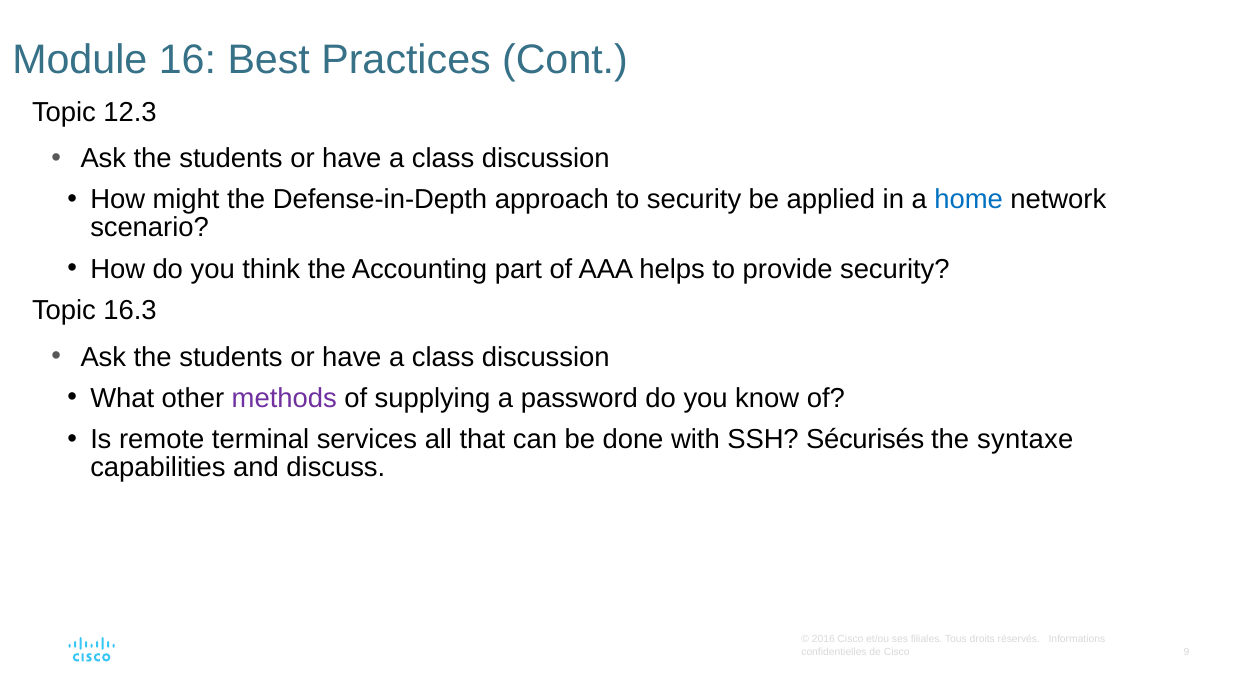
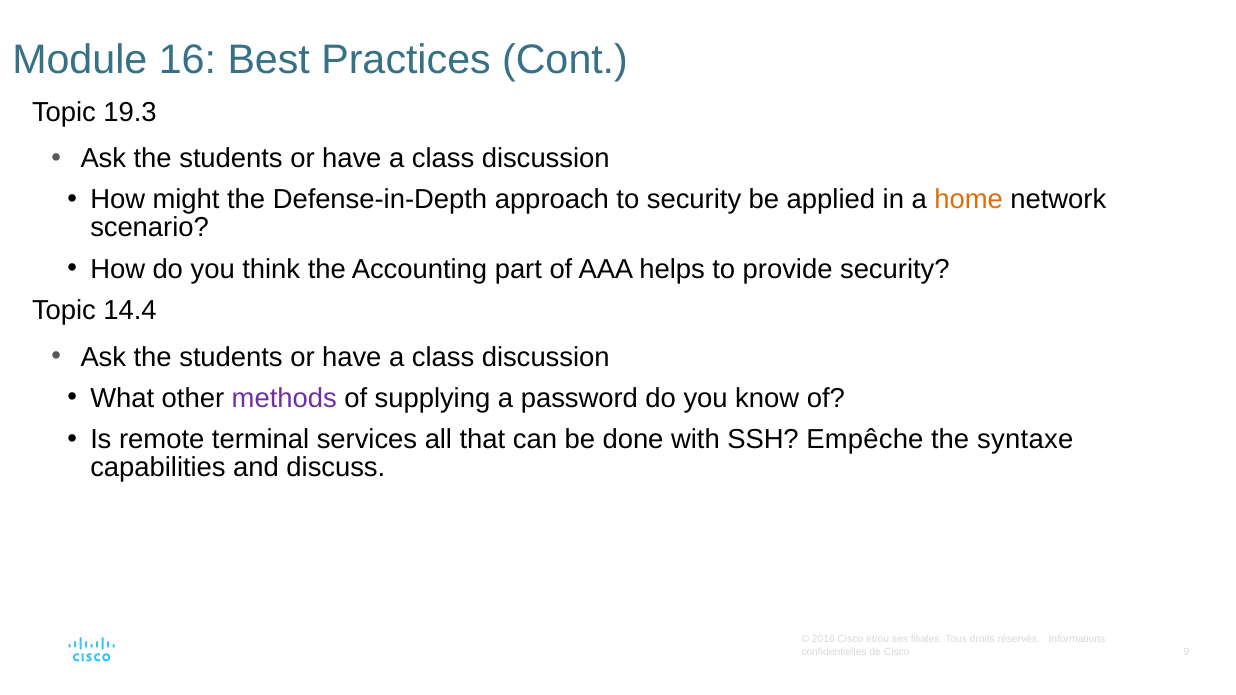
12.3: 12.3 -> 19.3
home colour: blue -> orange
16.3: 16.3 -> 14.4
Sécurisés: Sécurisés -> Empêche
